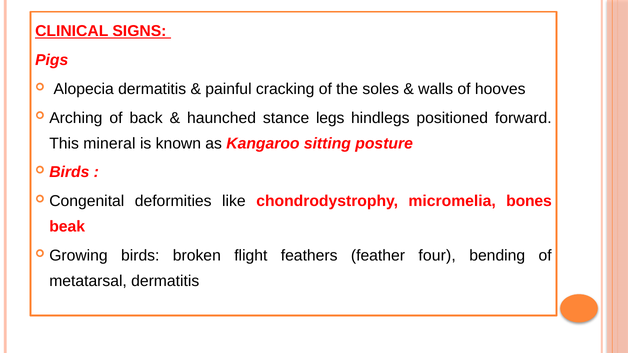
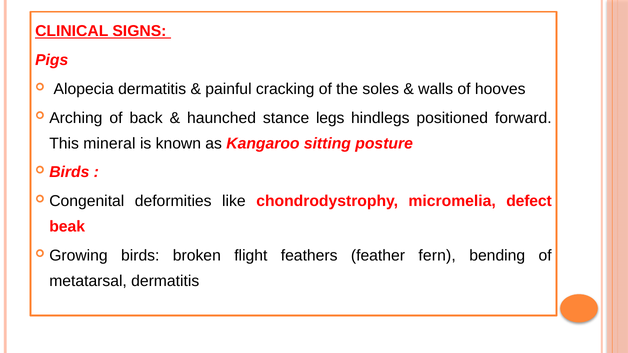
bones: bones -> defect
four: four -> fern
